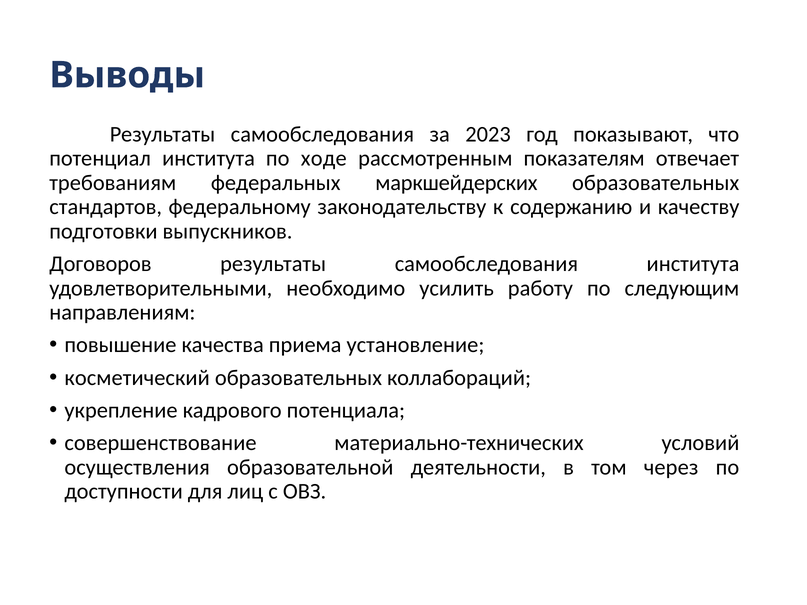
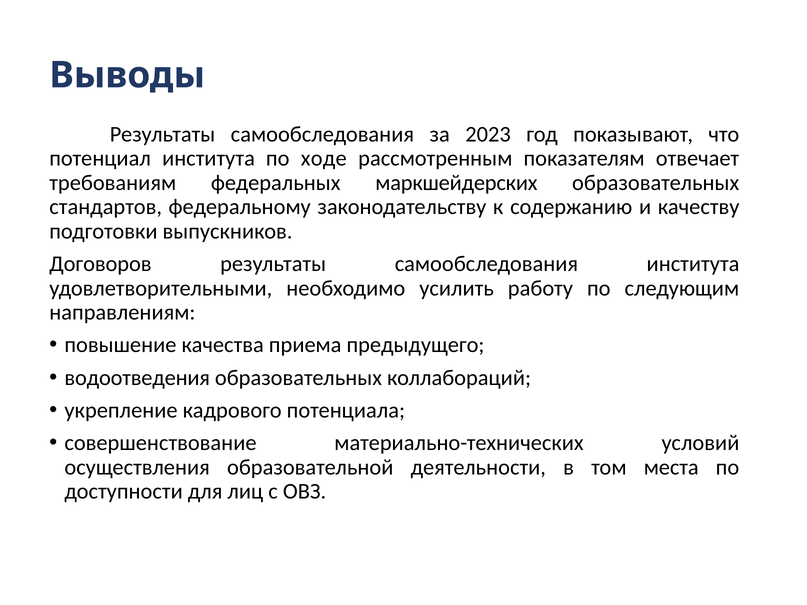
установление: установление -> предыдущего
косметический: косметический -> водоотведения
через: через -> места
